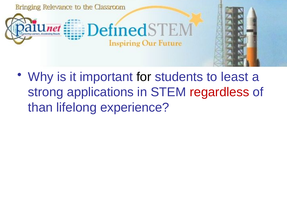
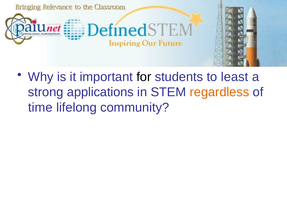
regardless colour: red -> orange
than: than -> time
experience: experience -> community
